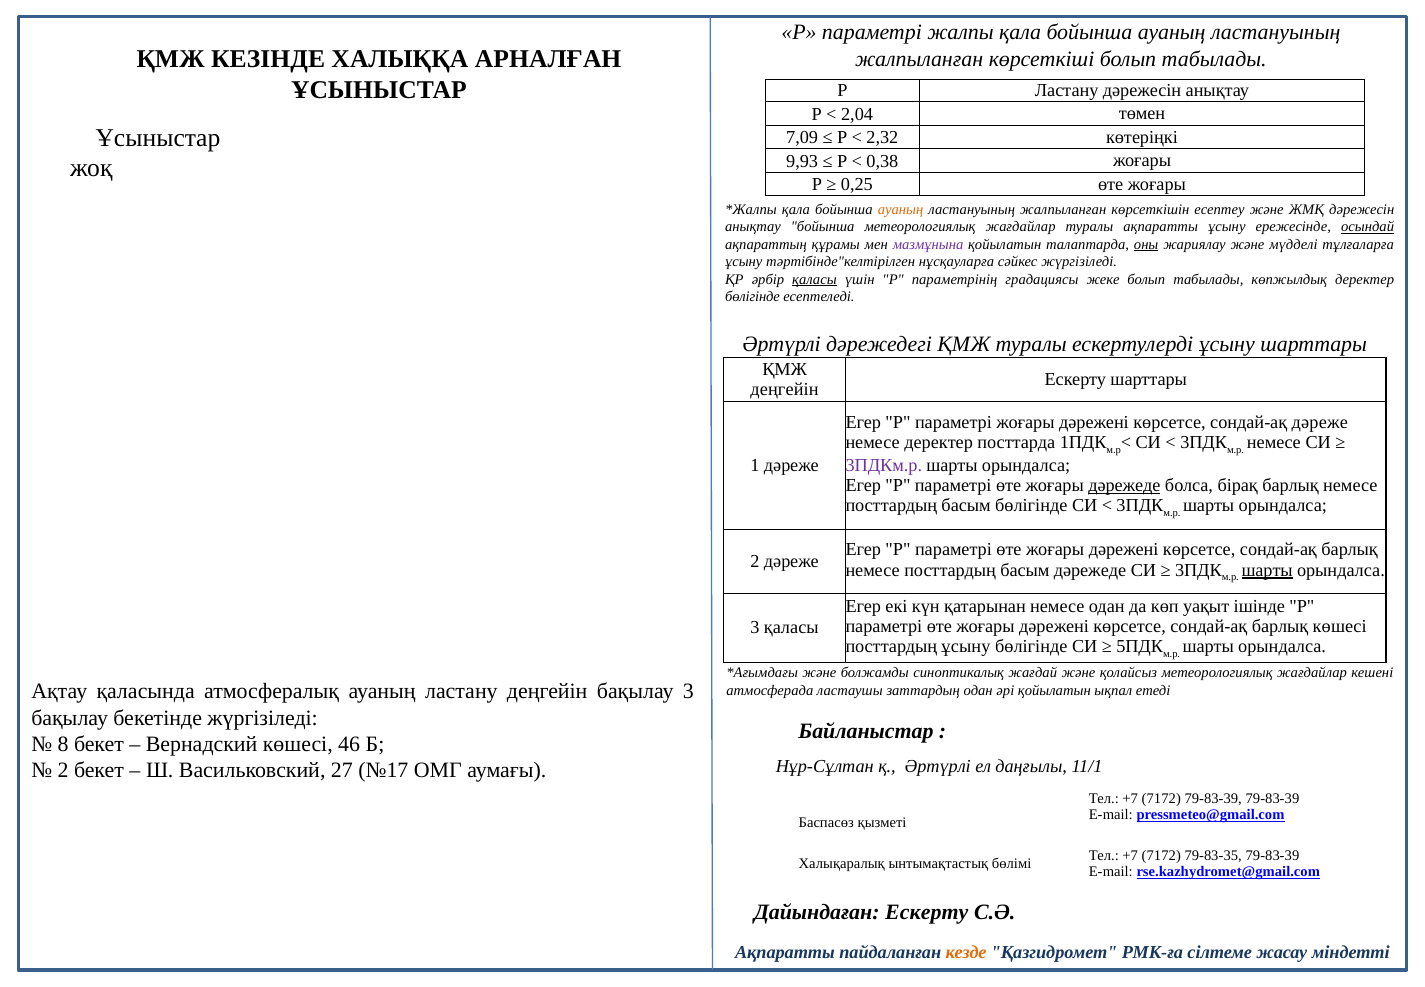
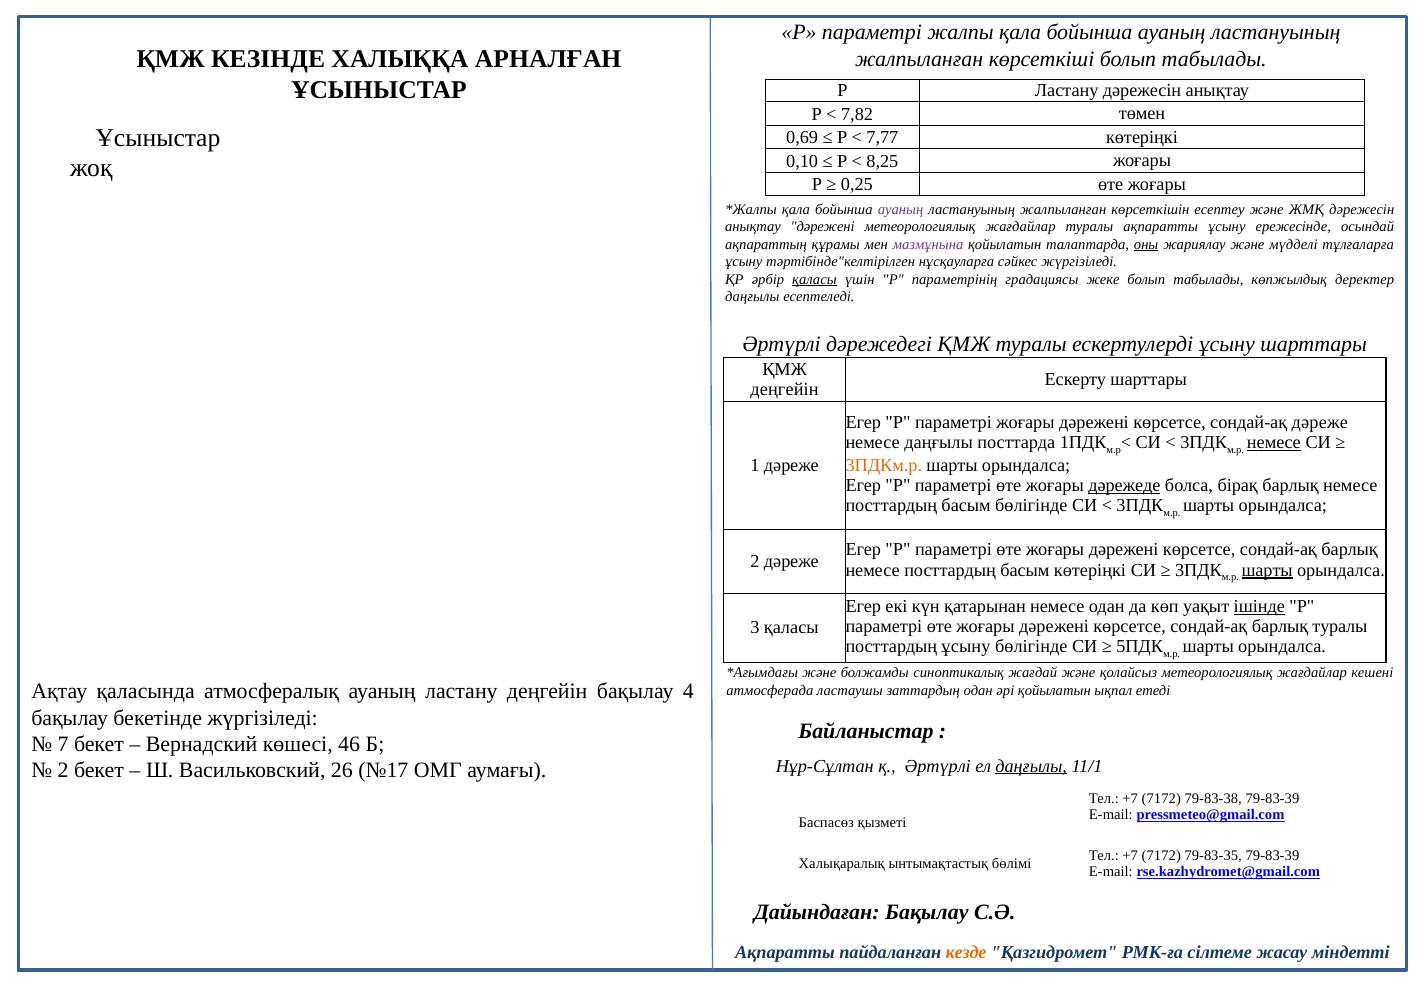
2,04: 2,04 -> 7,82
7,09: 7,09 -> 0,69
2,32: 2,32 -> 7,77
9,93: 9,93 -> 0,10
0,38: 0,38 -> 8,25
ауаның at (901, 209) colour: orange -> purple
анықтау бойынша: бойынша -> дәрежені
осындай underline: present -> none
бөлігінде at (752, 297): бөлігінде -> даңғылы
немесе деректер: деректер -> даңғылы
немесе at (1274, 442) underline: none -> present
3ПДКм.р colour: purple -> orange
басым дәрежеде: дәрежеде -> көтеріңкі
ішінде underline: none -> present
барлық көшесі: көшесі -> туралы
бақылау 3: 3 -> 4
8: 8 -> 7
даңғылы at (1031, 766) underline: none -> present
27: 27 -> 26
7172 79-83-39: 79-83-39 -> 79-83-38
Дайындаған Ескерту: Ескерту -> Бақылау
